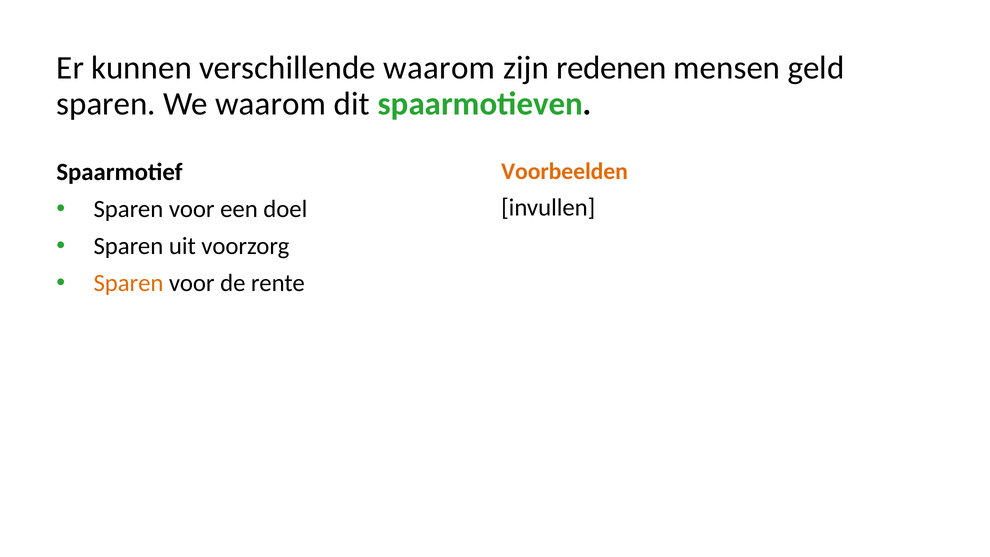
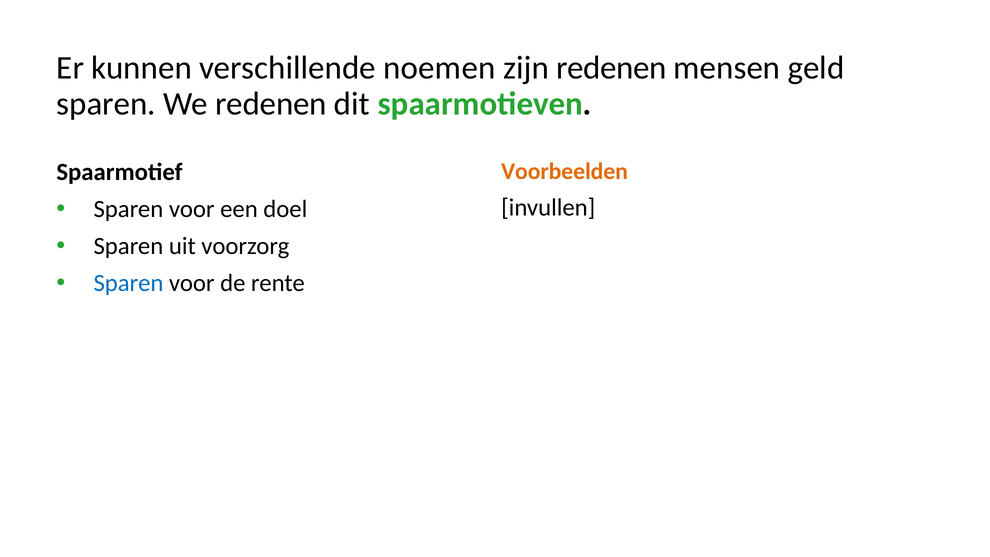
verschillende waarom: waarom -> noemen
We waarom: waarom -> redenen
Sparen at (128, 283) colour: orange -> blue
